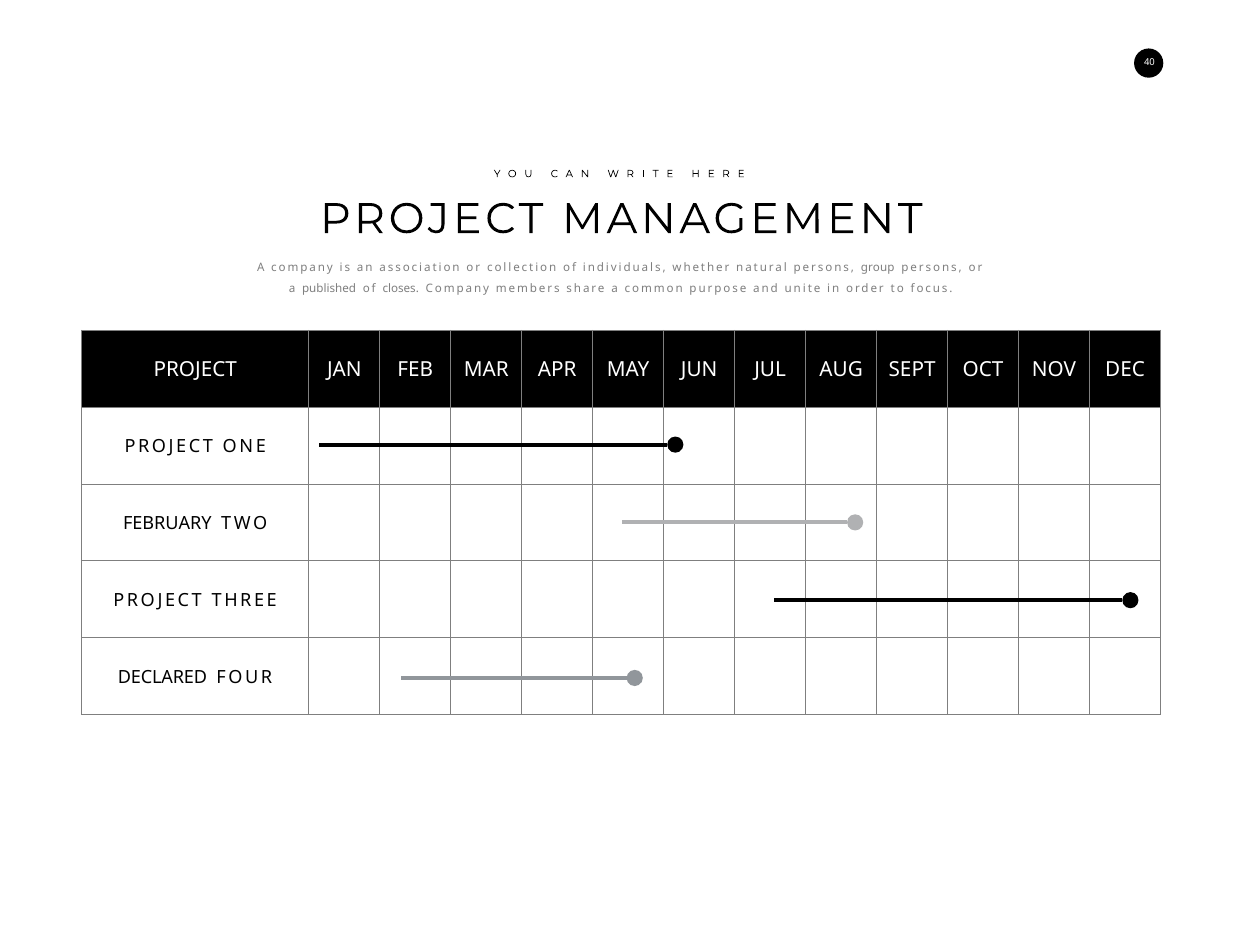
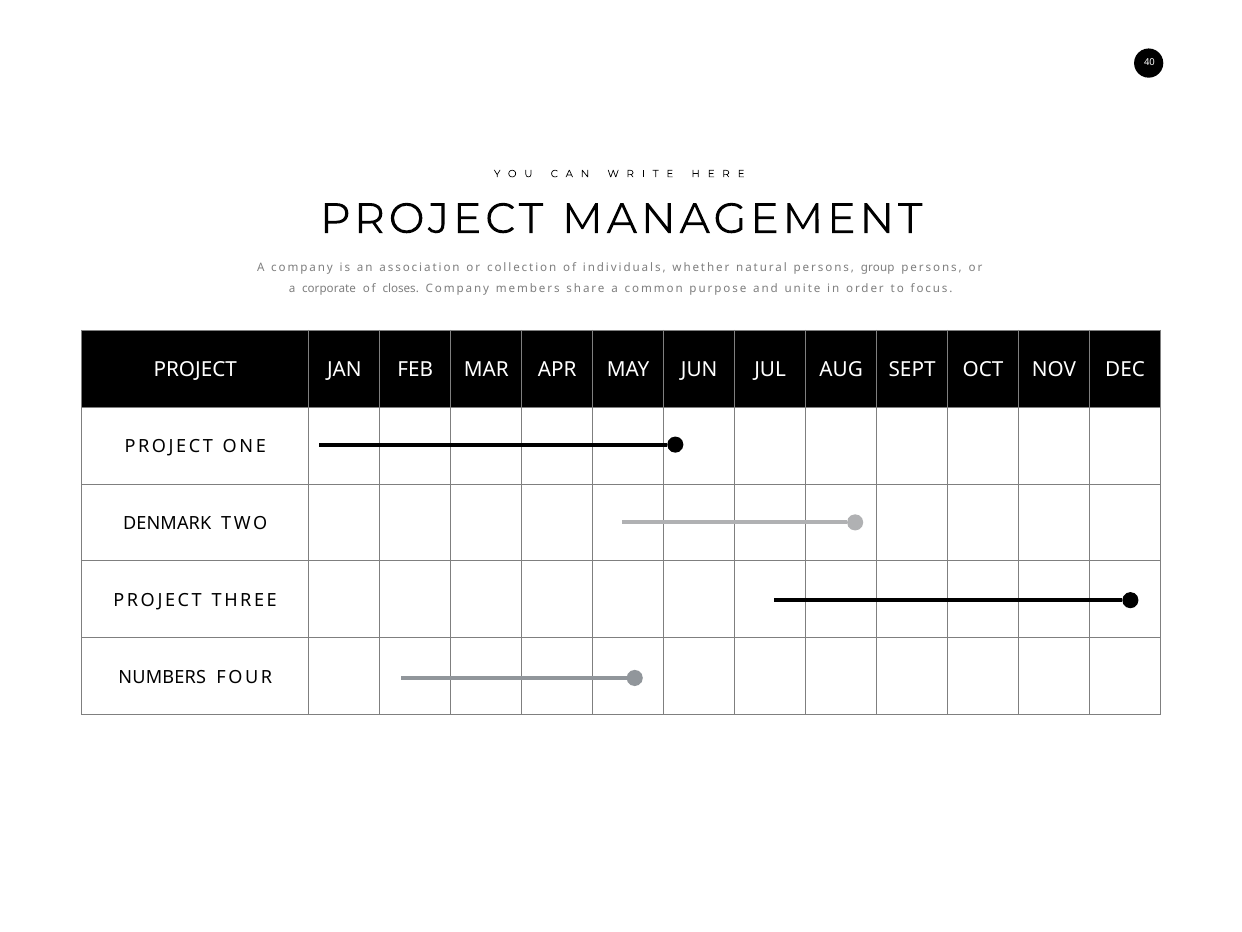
published: published -> corporate
FEBRUARY: FEBRUARY -> DENMARK
DECLARED: DECLARED -> NUMBERS
